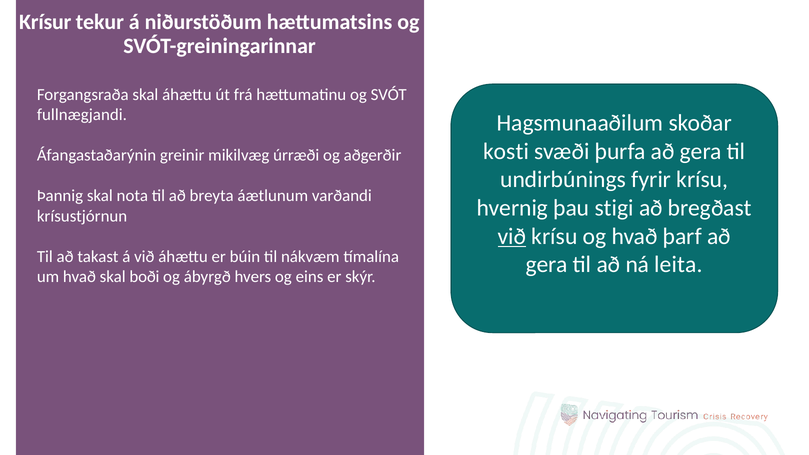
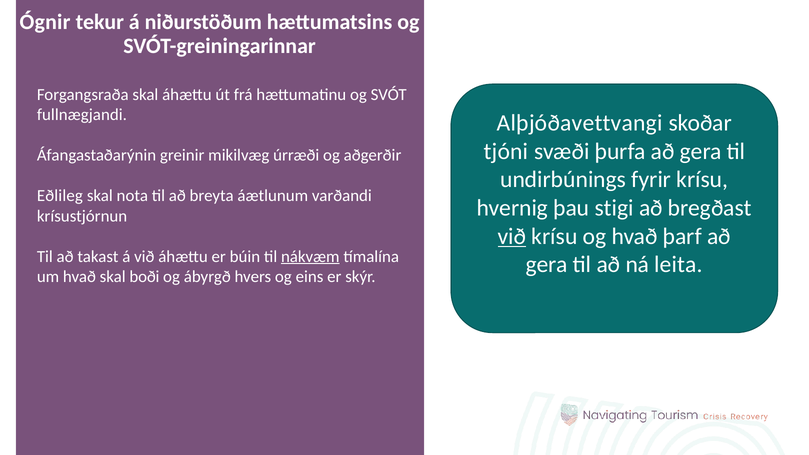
Krísur: Krísur -> Ógnir
Hagsmunaaðilum: Hagsmunaaðilum -> Alþjóðavettvangi
kosti: kosti -> tjóni
Þannig: Þannig -> Eðlileg
nákvæm underline: none -> present
